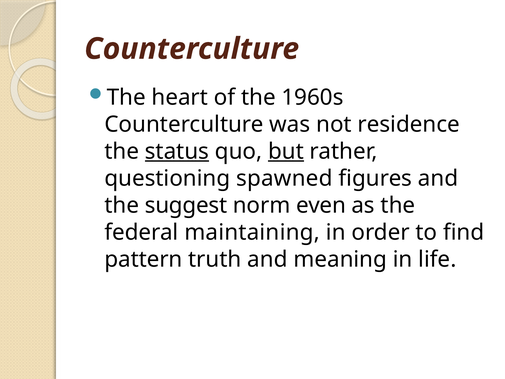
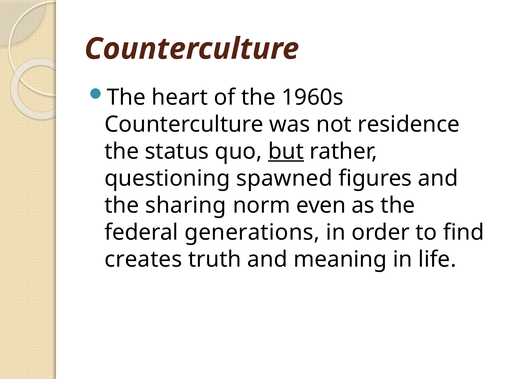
status underline: present -> none
suggest: suggest -> sharing
maintaining: maintaining -> generations
pattern: pattern -> creates
